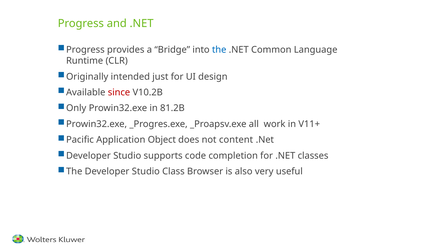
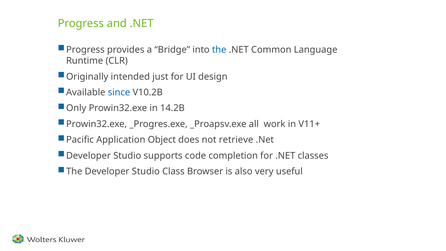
since colour: red -> blue
81.2B: 81.2B -> 14.2B
content: content -> retrieve
